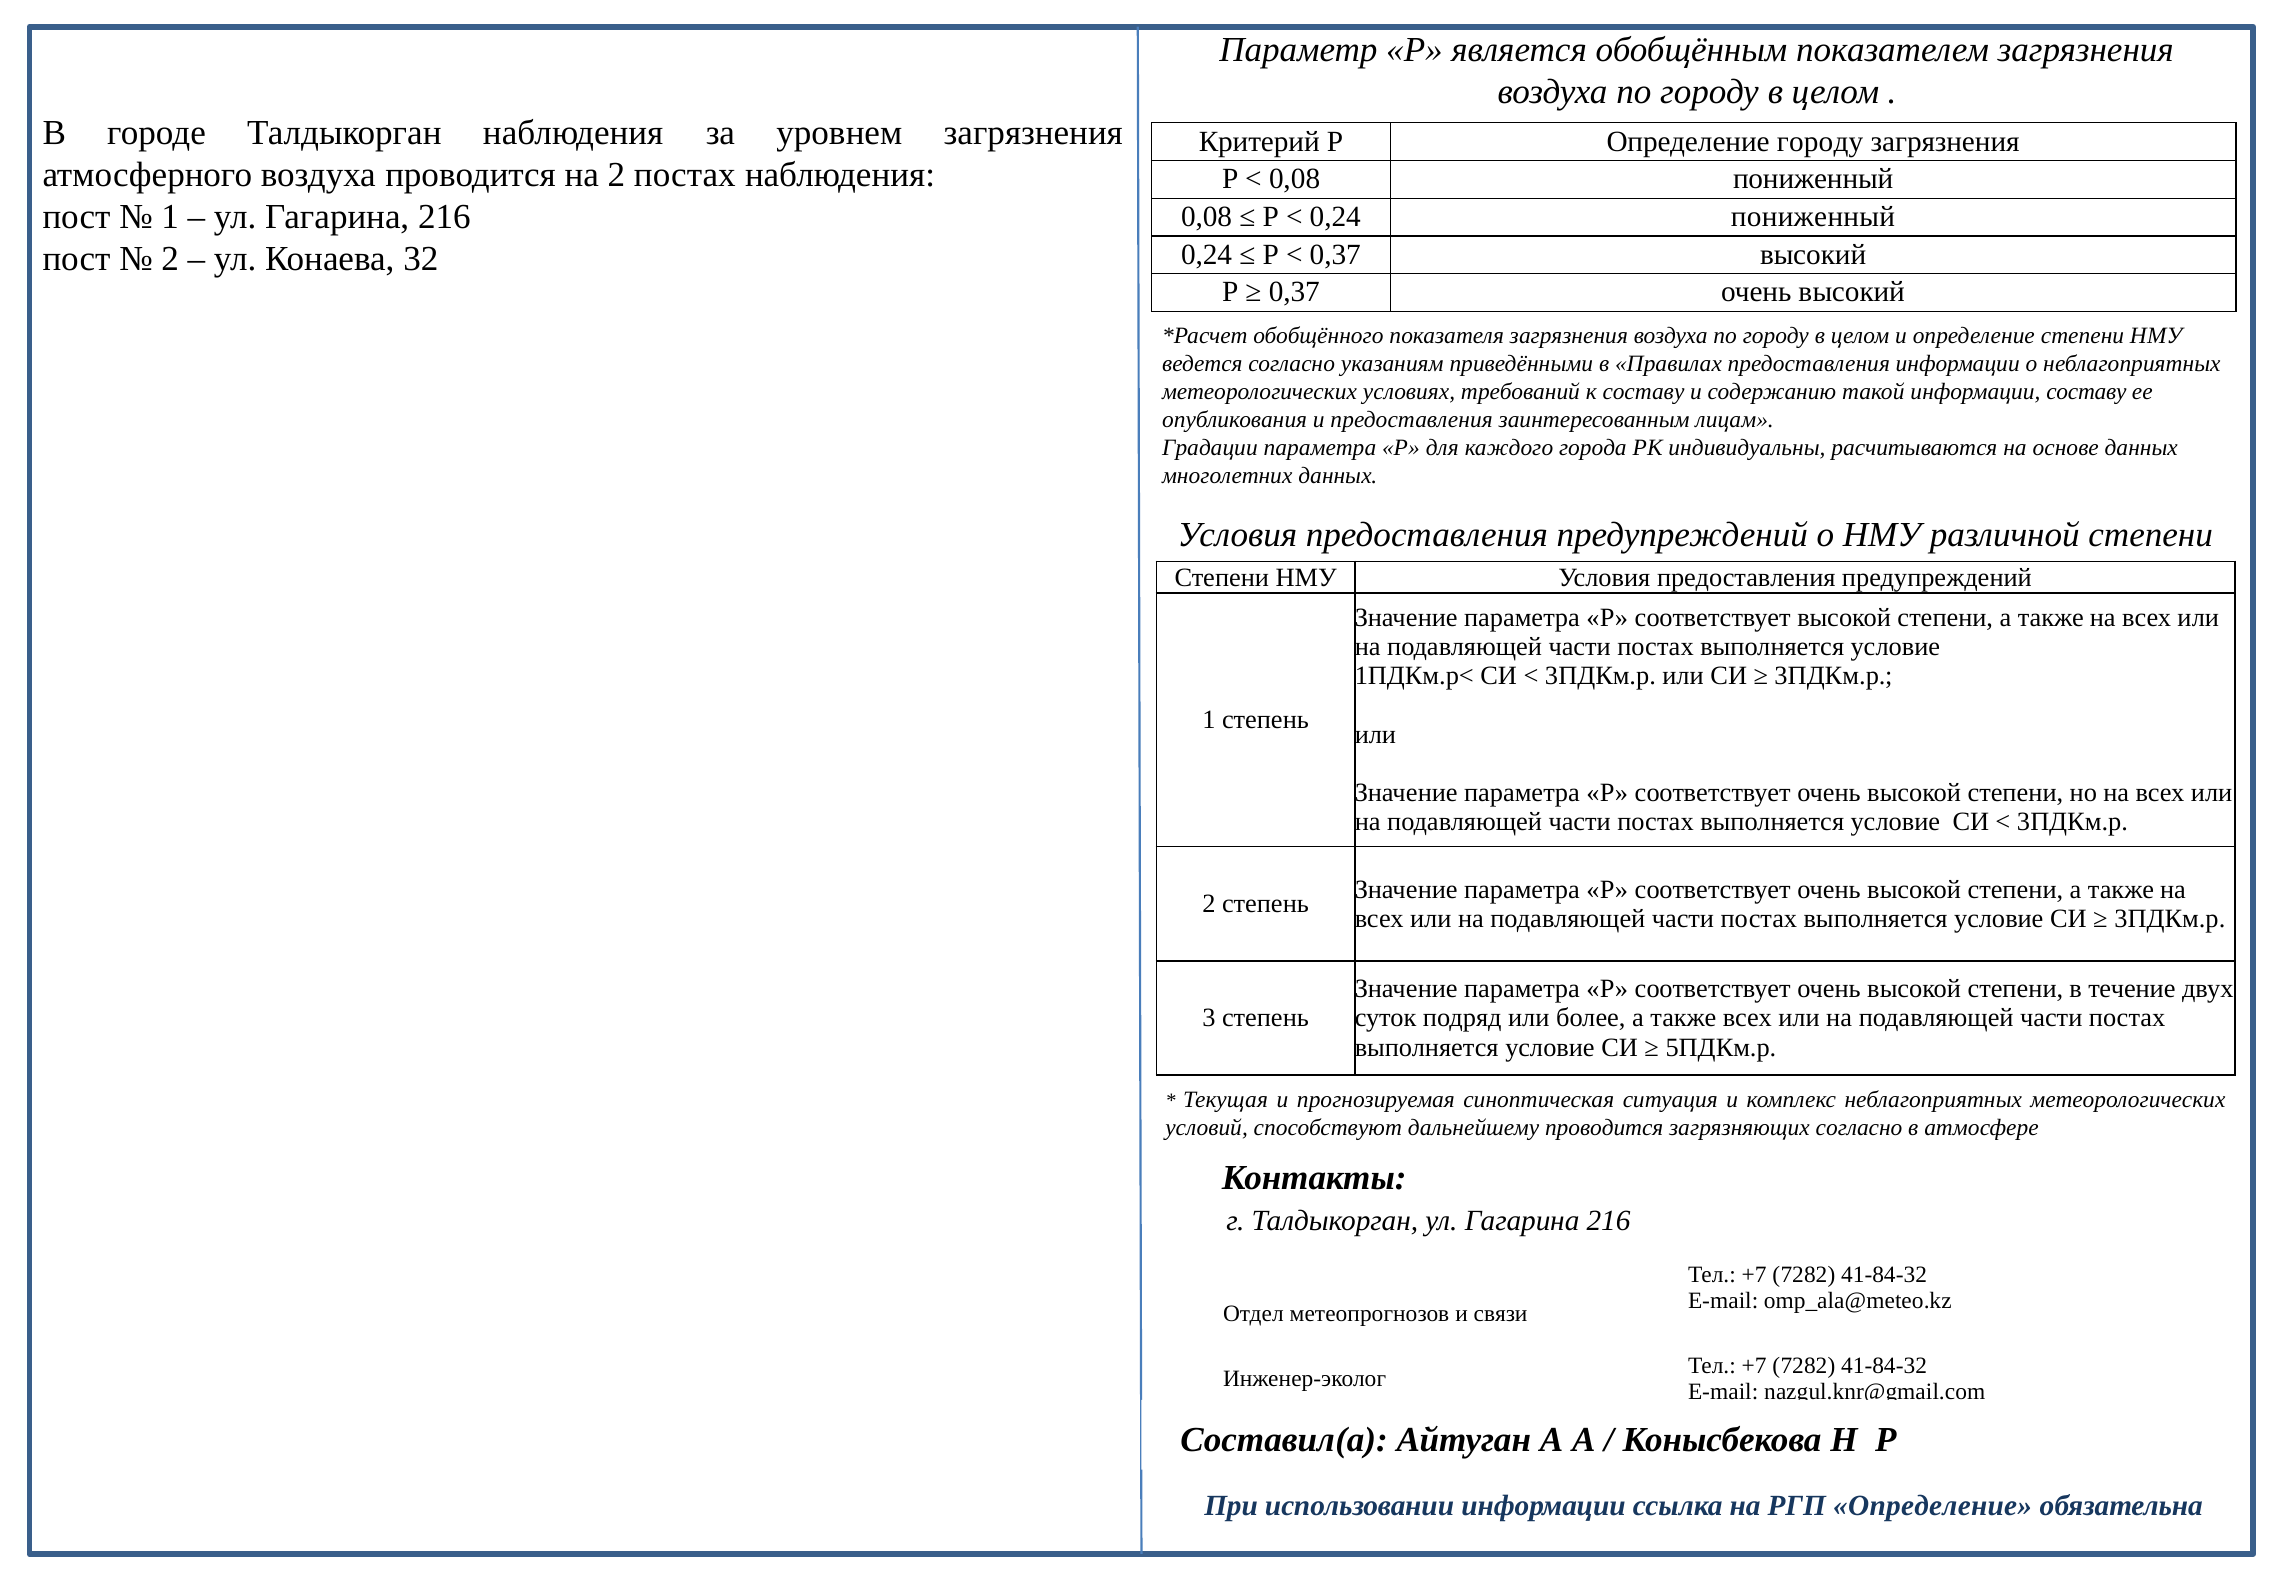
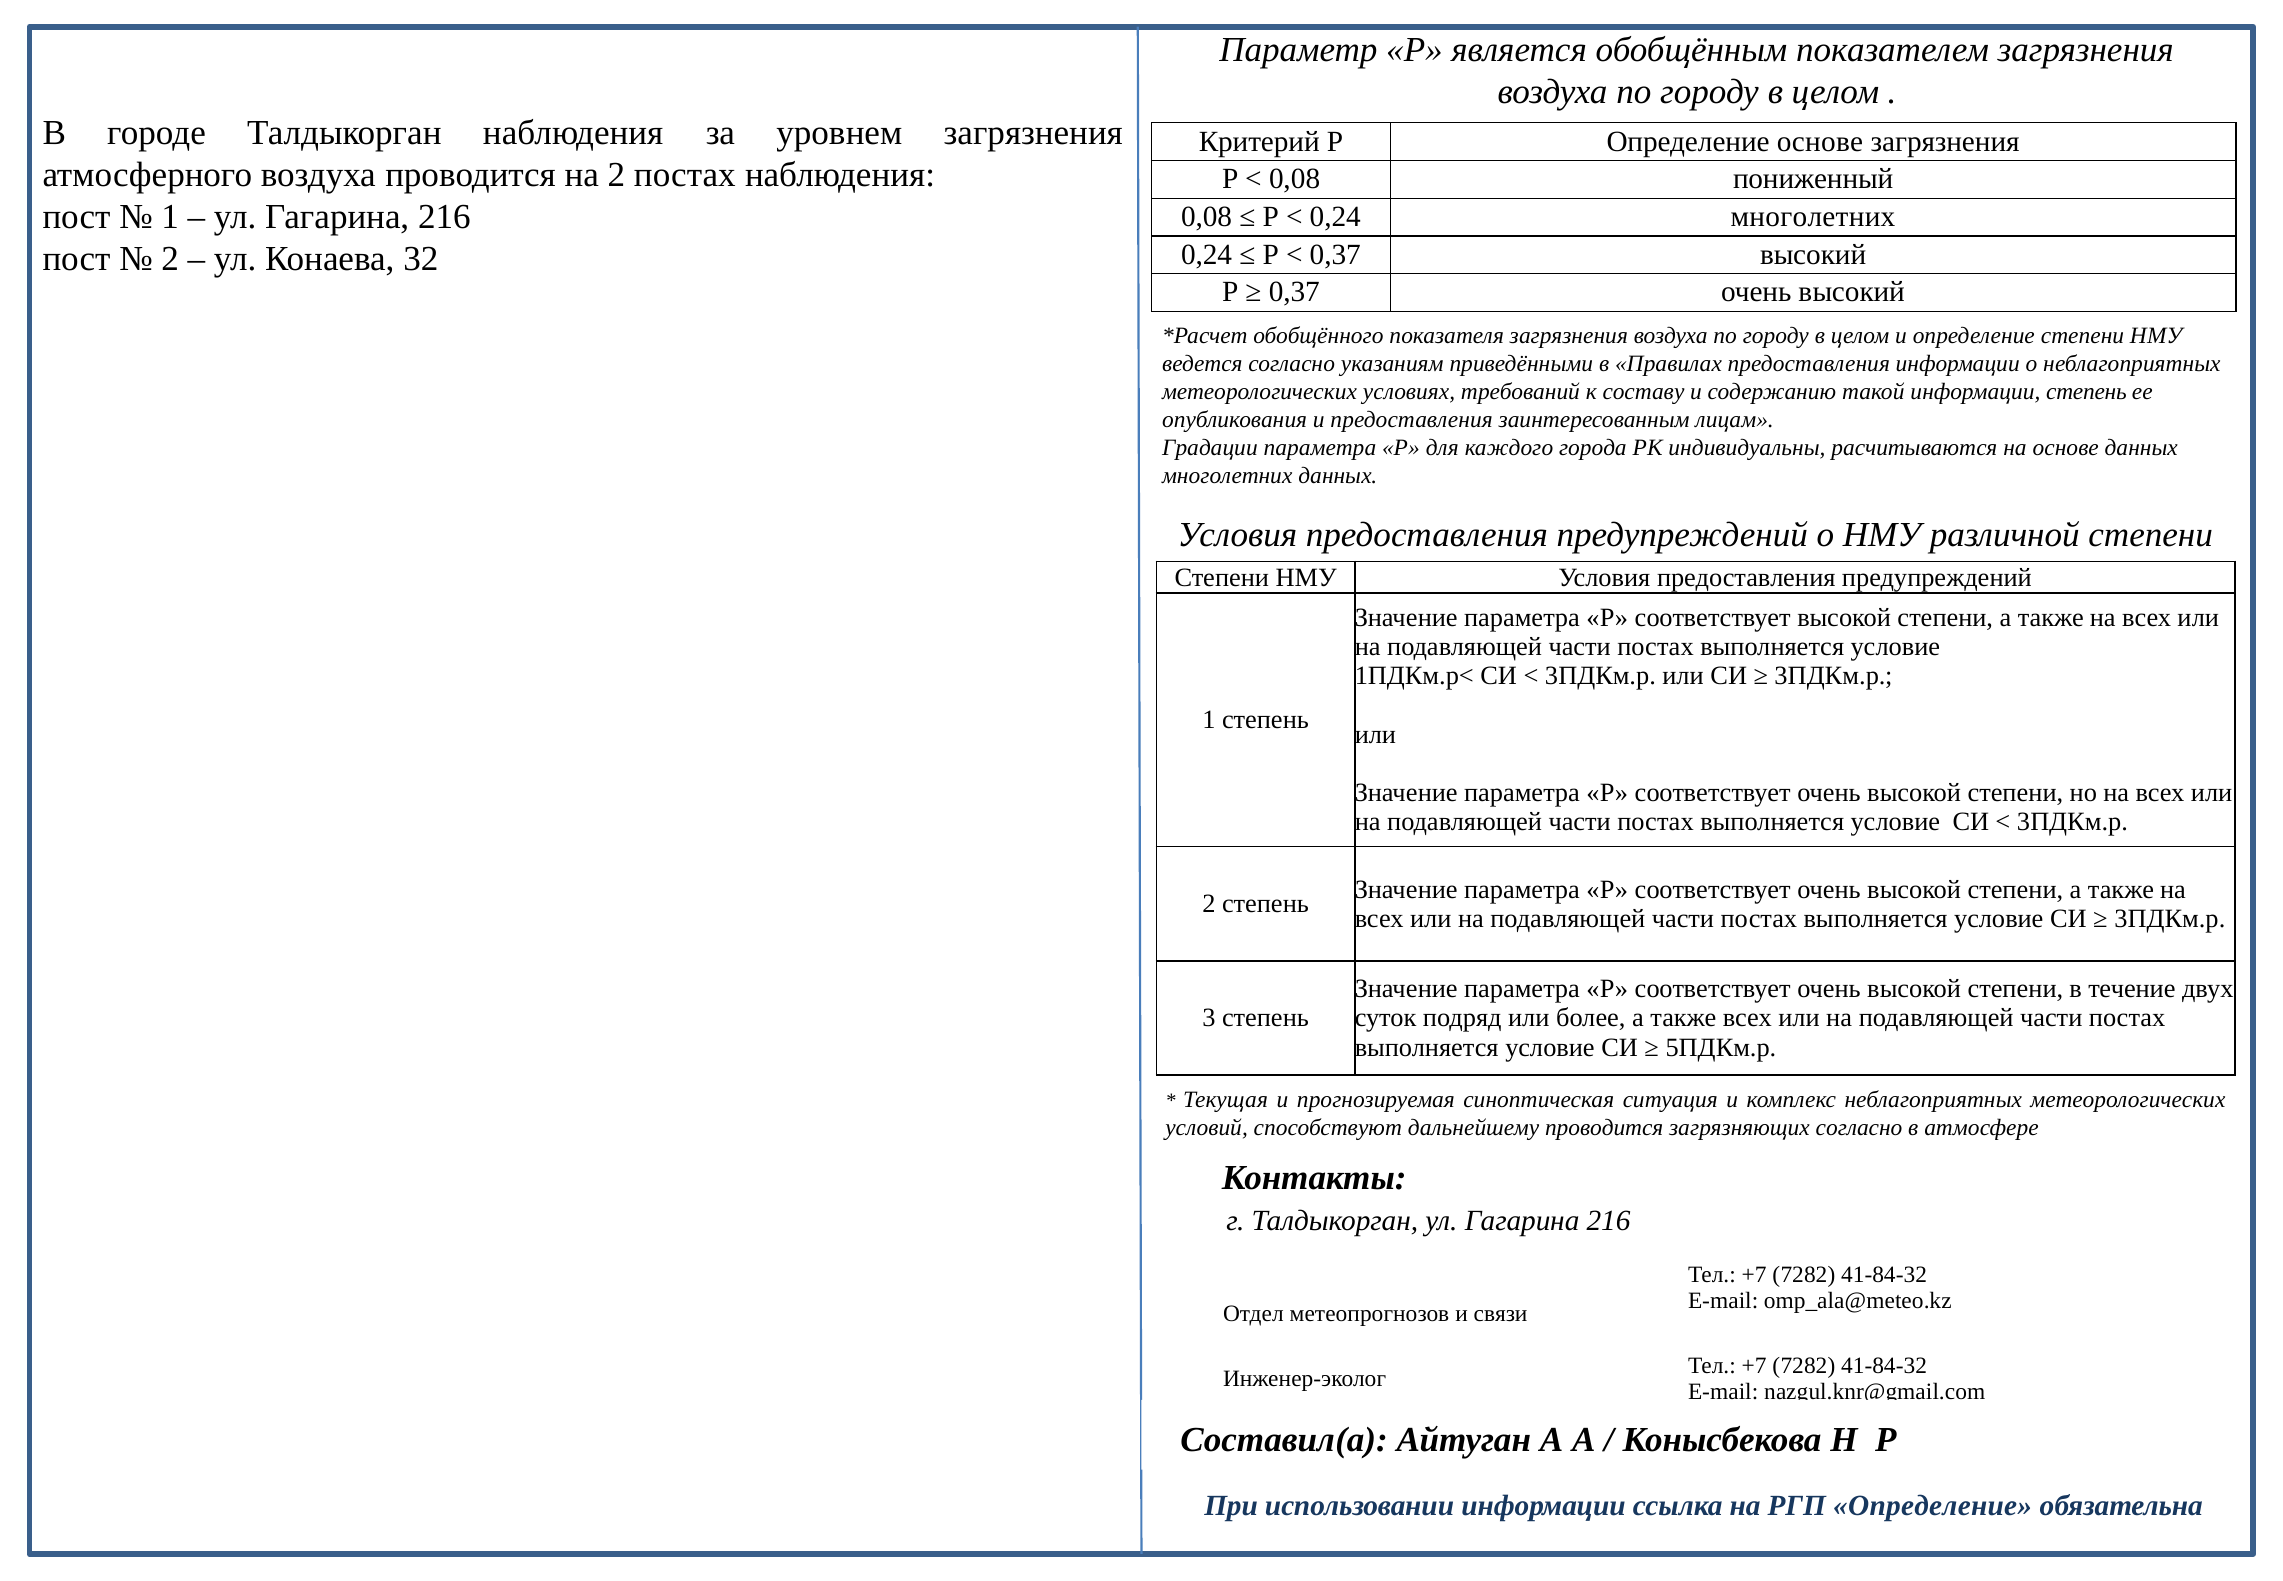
Определение городу: городу -> основе
0,24 пониженный: пониженный -> многолетних
информации составу: составу -> степень
